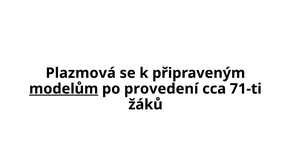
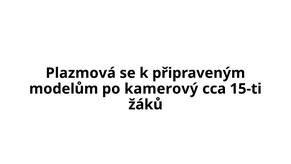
modelům underline: present -> none
provedení: provedení -> kamerový
71-ti: 71-ti -> 15-ti
